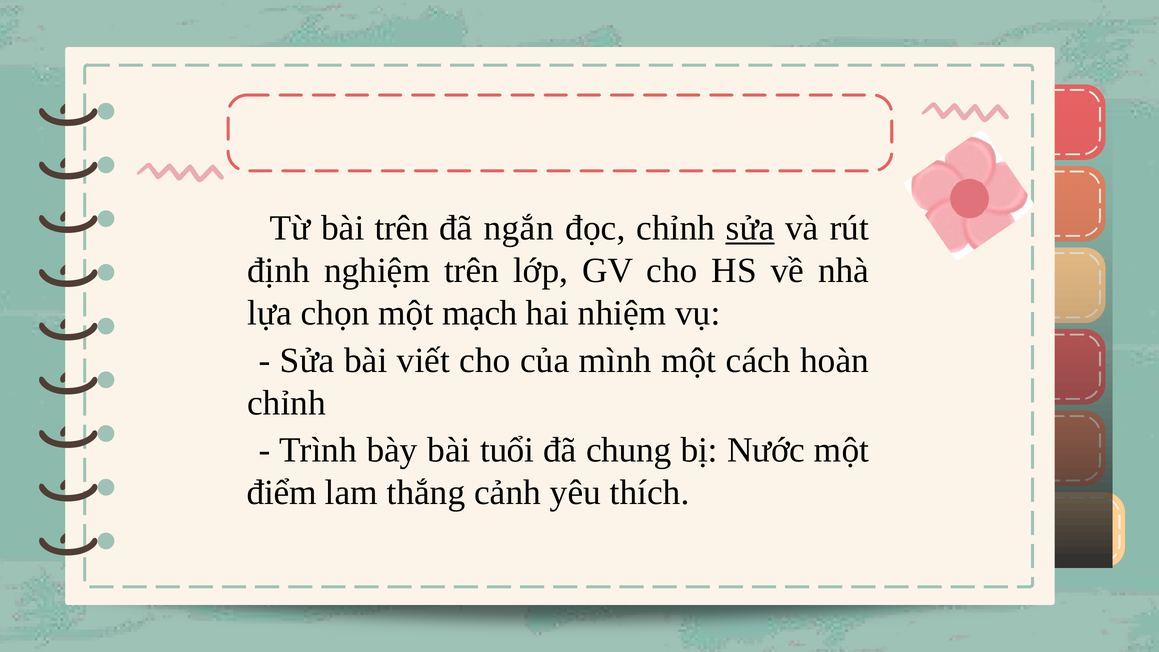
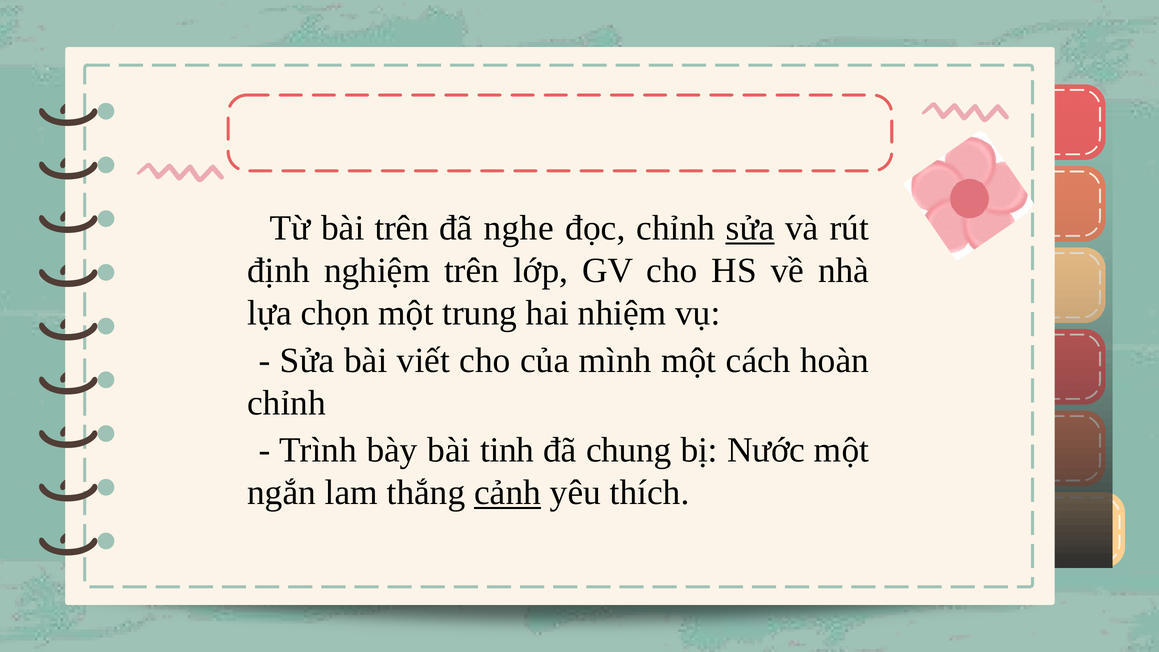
ngắn: ngắn -> nghe
mạch: mạch -> trung
tuổi: tuổi -> tinh
điểm: điểm -> ngắn
cảnh underline: none -> present
